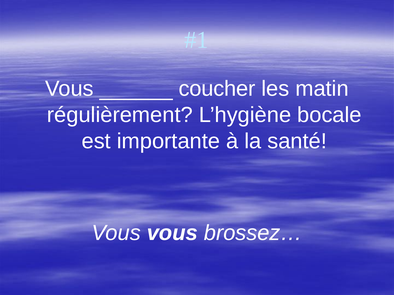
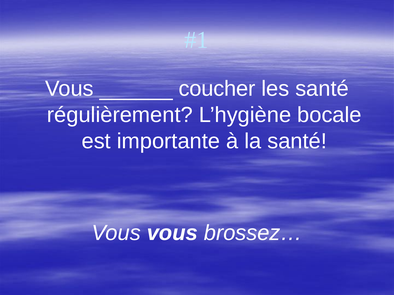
les matin: matin -> santé
